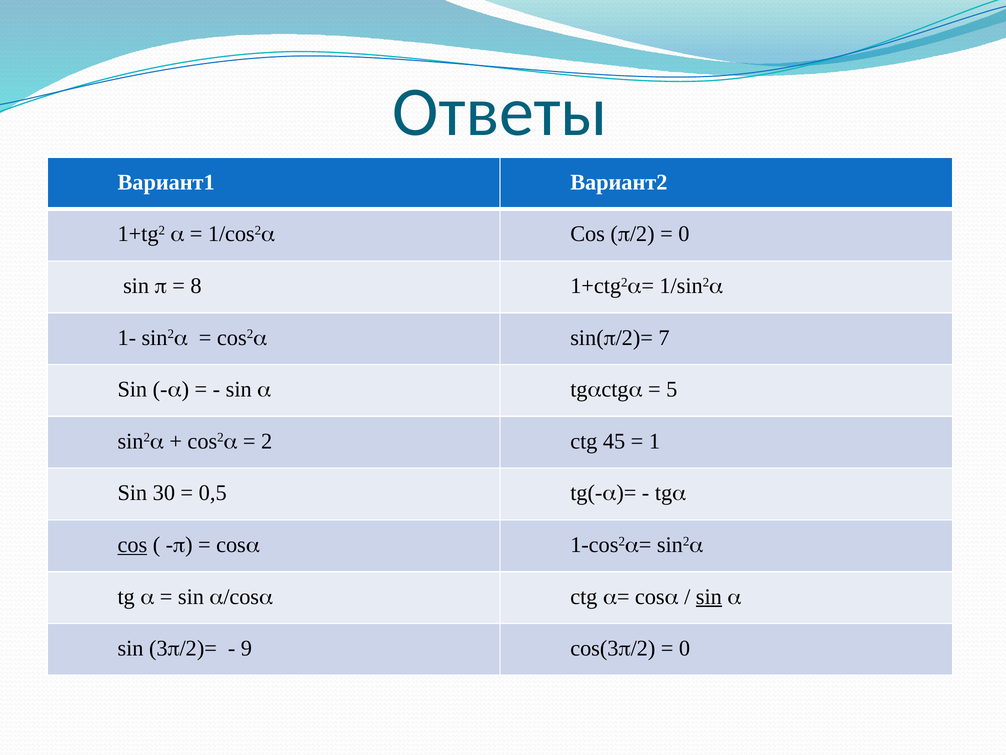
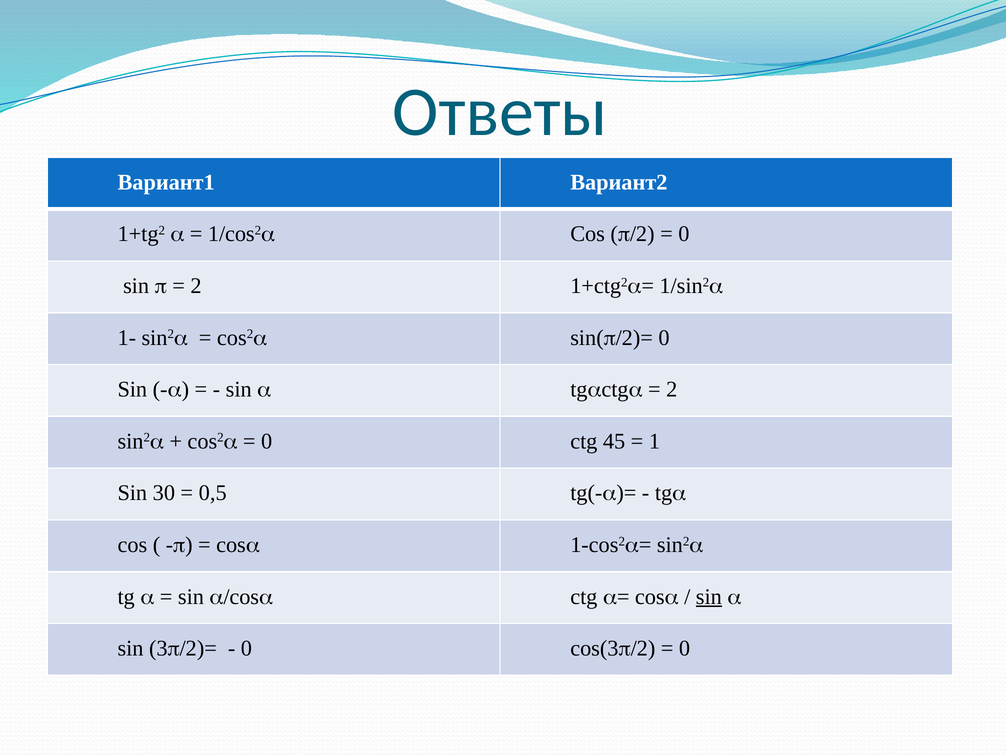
8 at (196, 286): 8 -> 2
sin(/2)= 7: 7 -> 0
5 at (672, 389): 5 -> 2
2 at (267, 441): 2 -> 0
cos at (132, 545) underline: present -> none
9 at (246, 648): 9 -> 0
